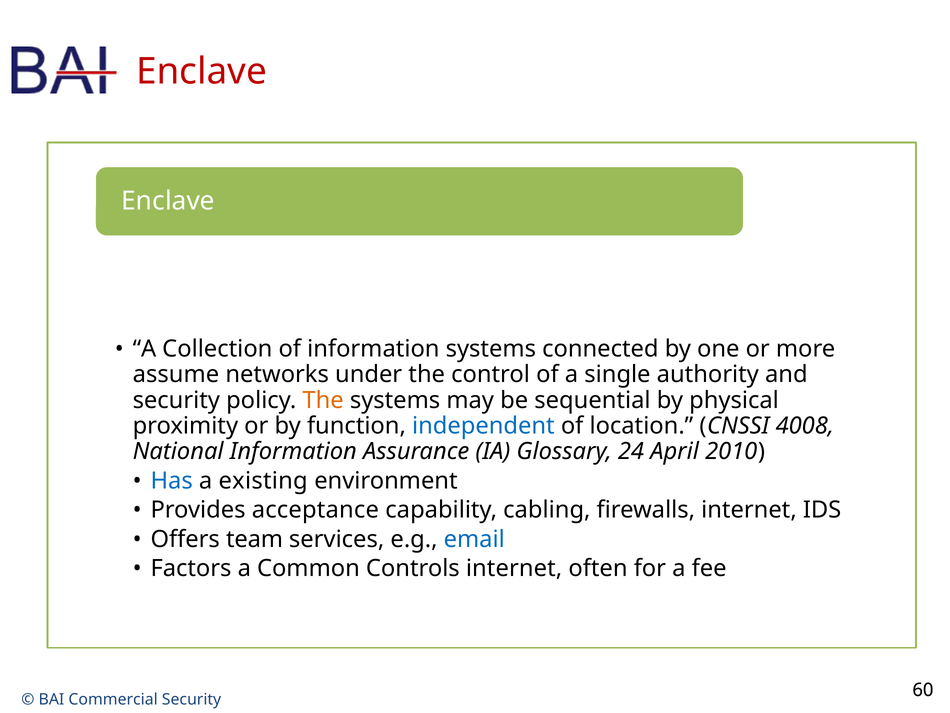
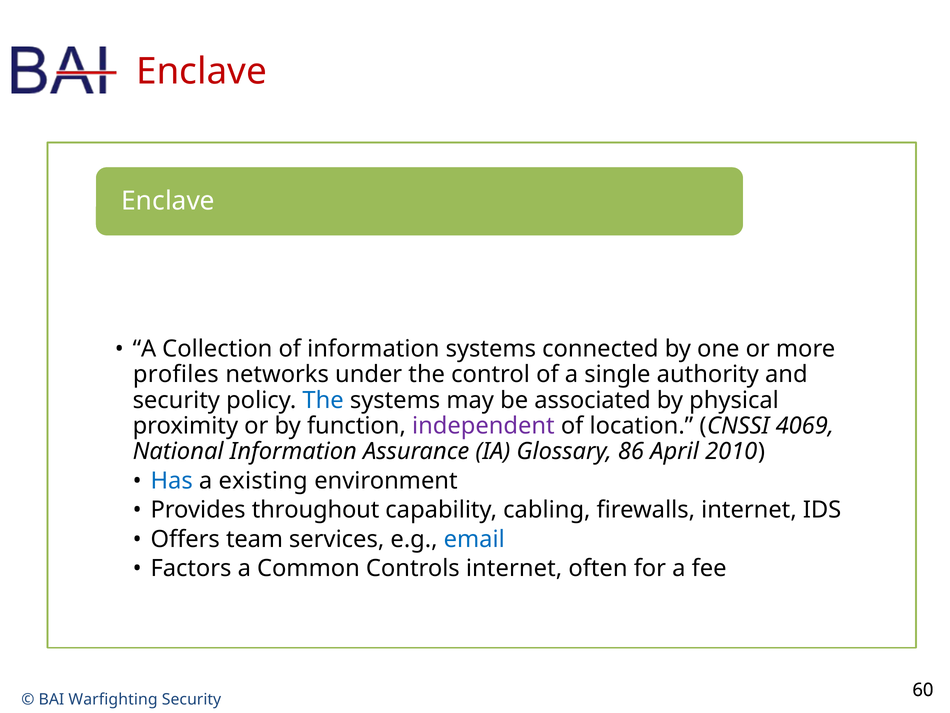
assume: assume -> profiles
The at (323, 400) colour: orange -> blue
sequential: sequential -> associated
independent colour: blue -> purple
4008: 4008 -> 4069
24: 24 -> 86
acceptance: acceptance -> throughout
Commercial: Commercial -> Warfighting
